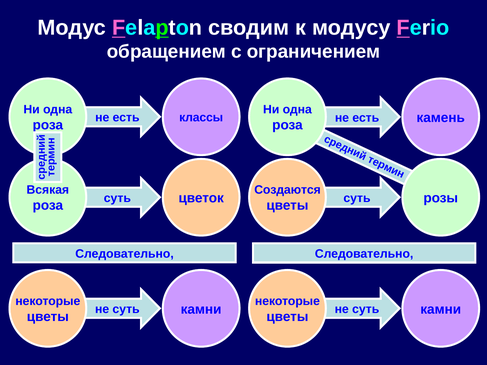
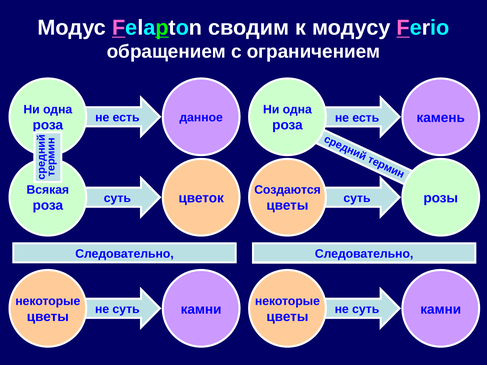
классы: классы -> данное
